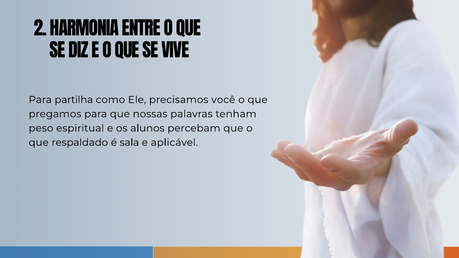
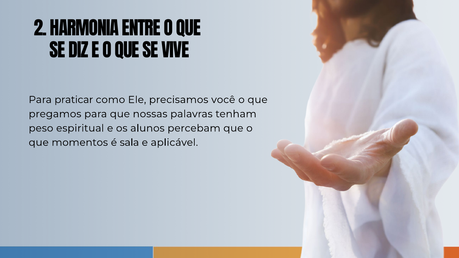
partilha: partilha -> praticar
respaldado: respaldado -> momentos
